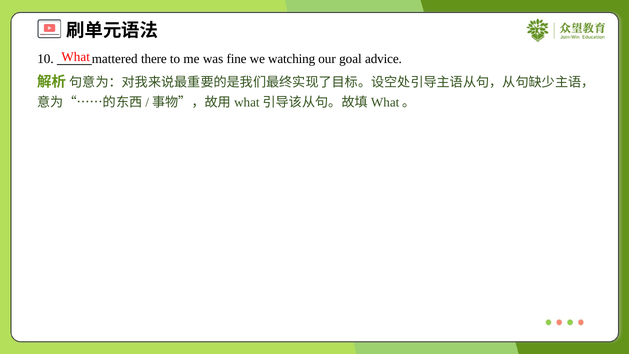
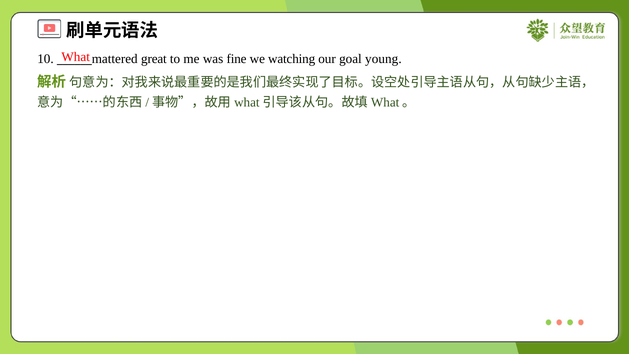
there: there -> great
advice: advice -> young
